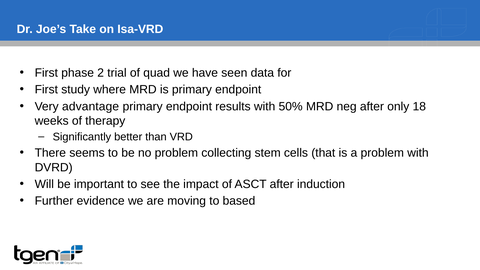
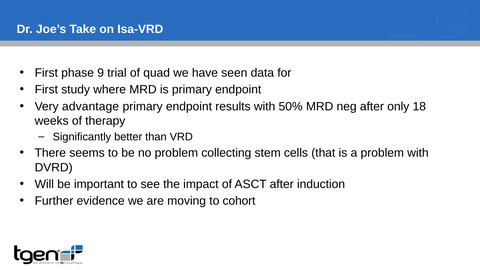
2: 2 -> 9
based: based -> cohort
